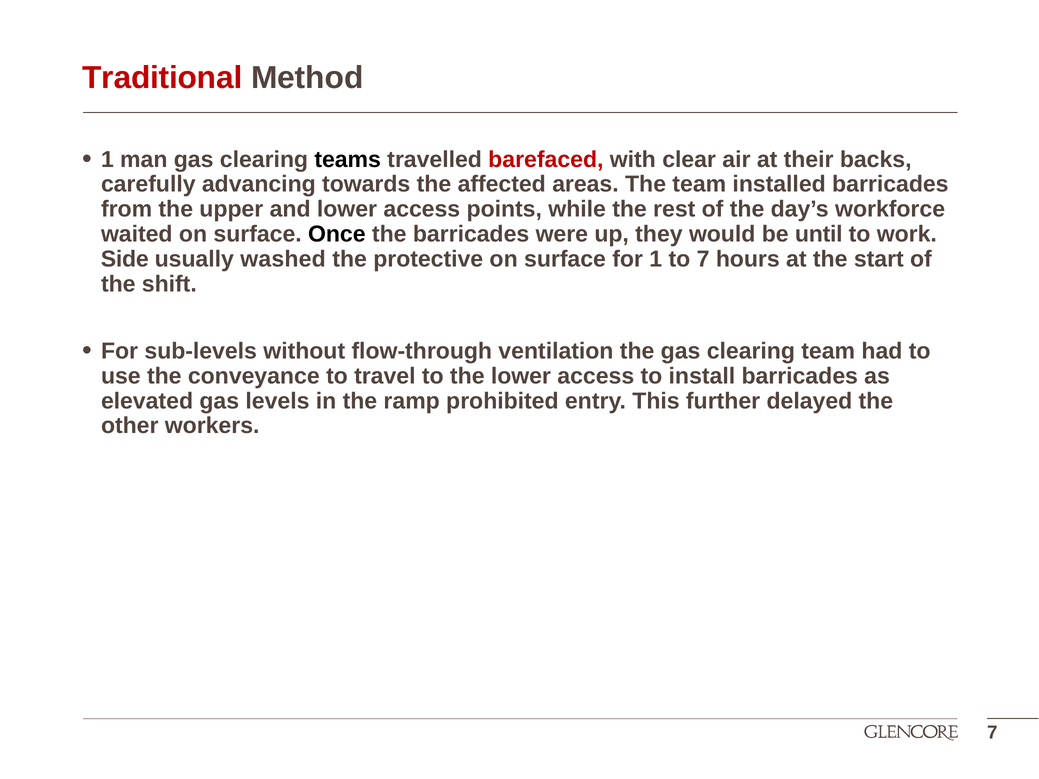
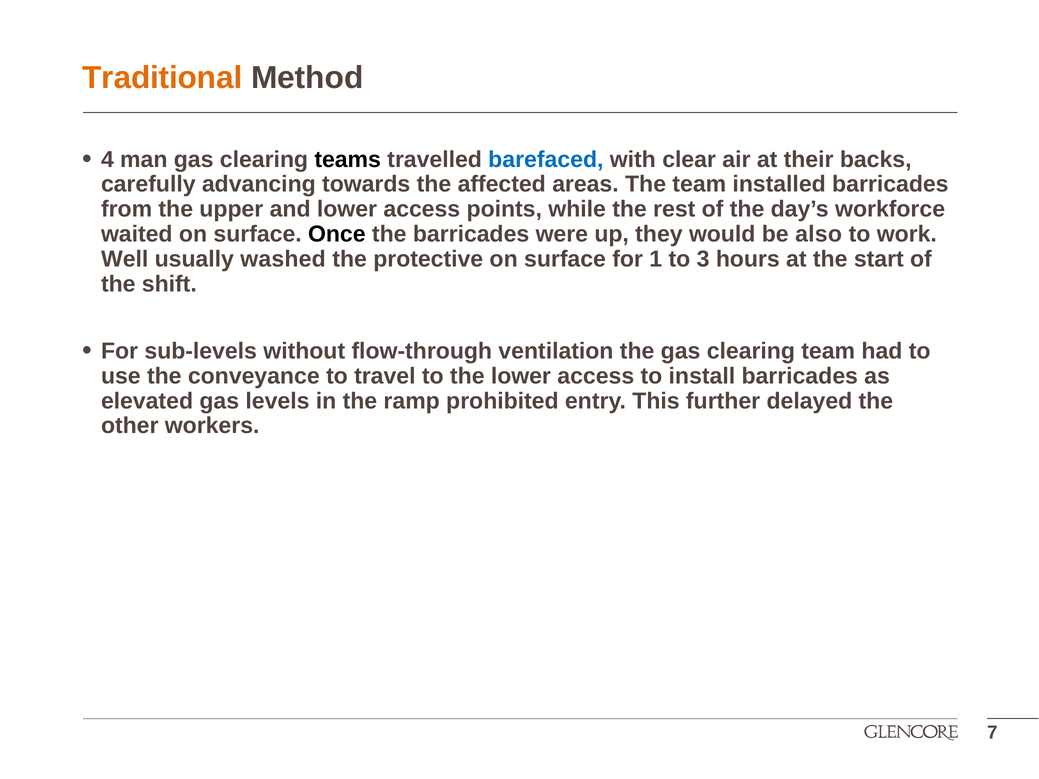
Traditional colour: red -> orange
1 at (107, 159): 1 -> 4
barefaced colour: red -> blue
until: until -> also
Side: Side -> Well
to 7: 7 -> 3
